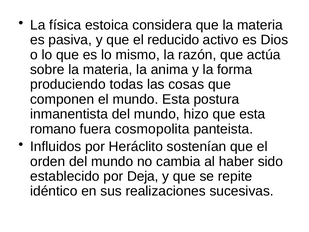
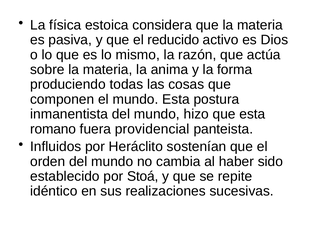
cosmopolita: cosmopolita -> providencial
Deja: Deja -> Stoá
